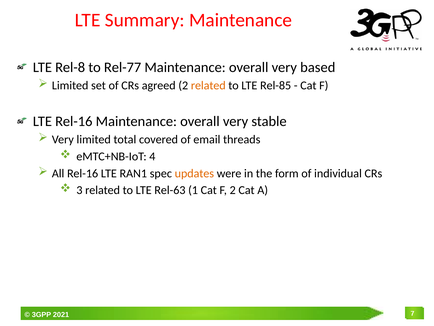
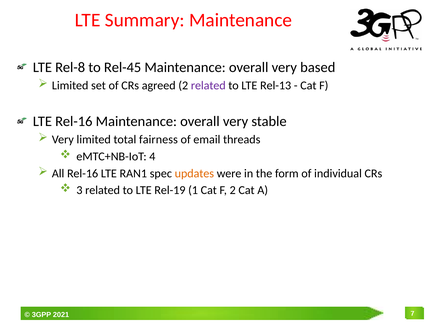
Rel-77: Rel-77 -> Rel-45
related at (208, 85) colour: orange -> purple
Rel-85: Rel-85 -> Rel-13
covered: covered -> fairness
Rel-63: Rel-63 -> Rel-19
